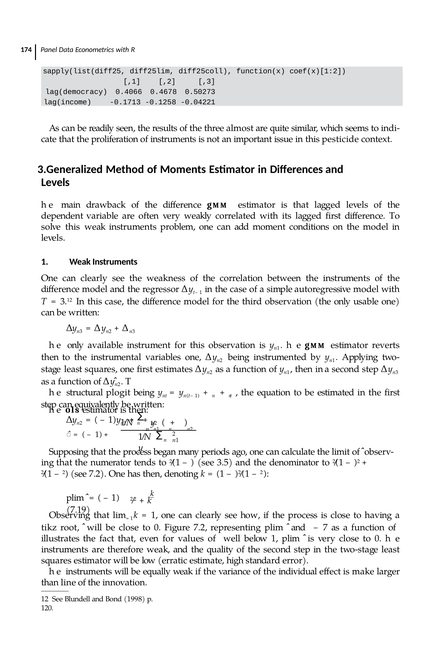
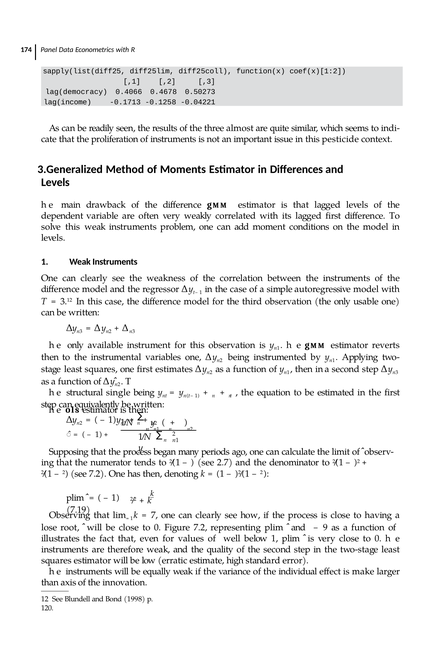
plogit: plogit -> single
3.5: 3.5 -> 2.7
1 at (154, 515): 1 -> 7
tikz: tikz -> lose
7: 7 -> 9
line: line -> axis
